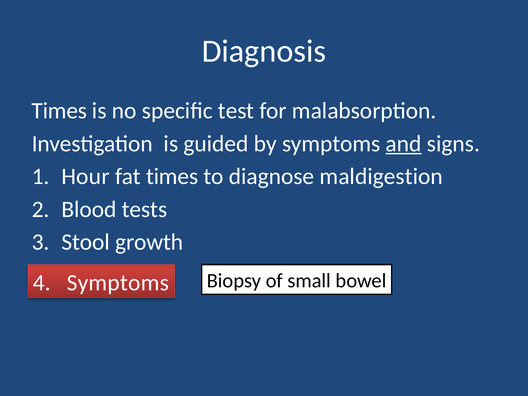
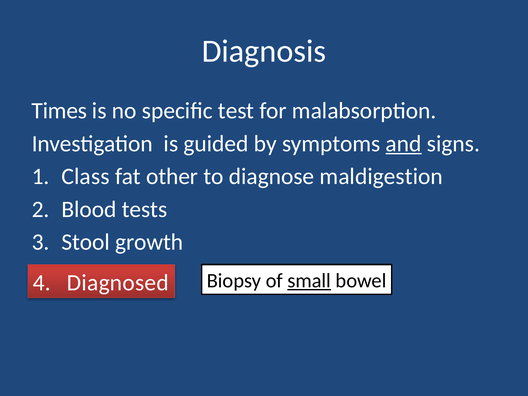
Hour: Hour -> Class
fat times: times -> other
4 Symptoms: Symptoms -> Diagnosed
small underline: none -> present
